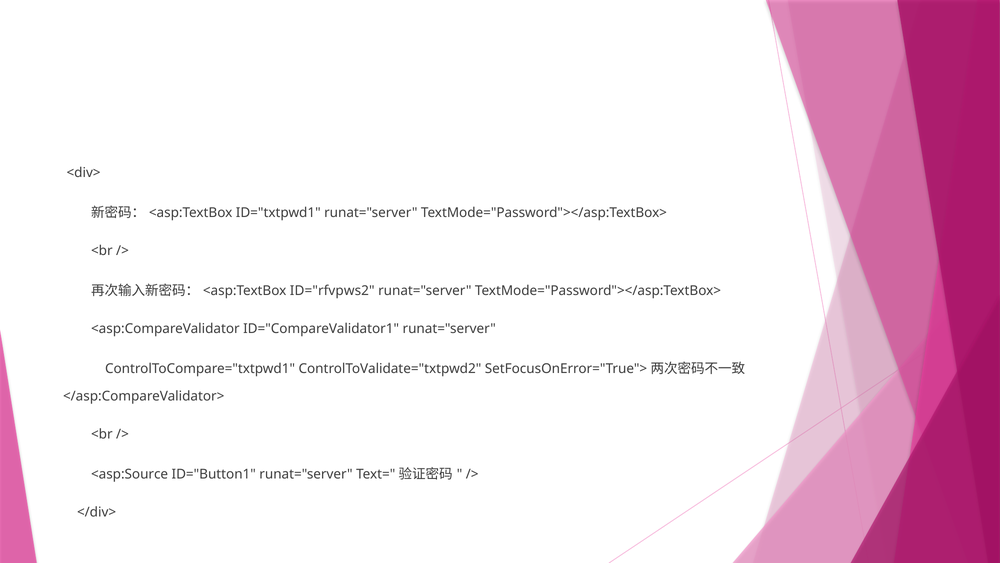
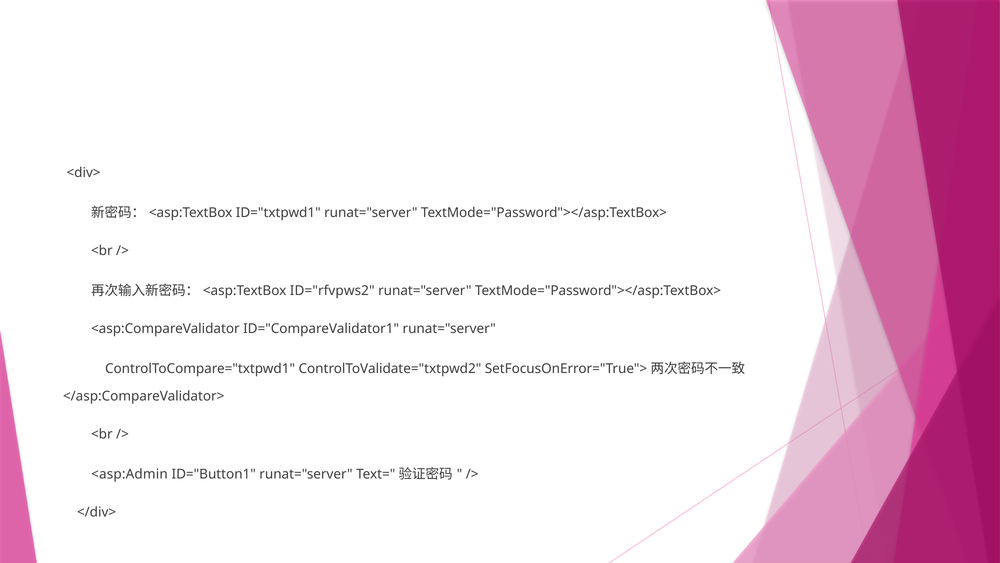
<asp:Source: <asp:Source -> <asp:Admin
